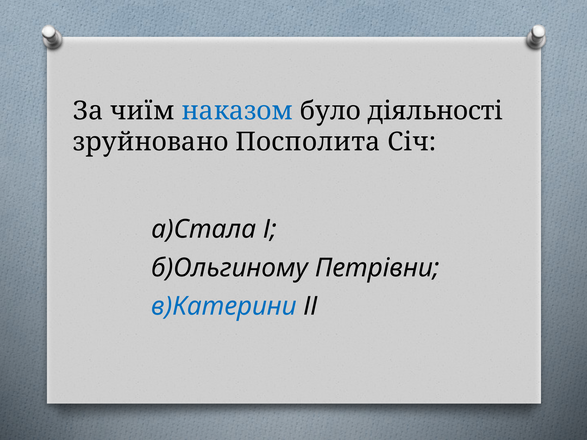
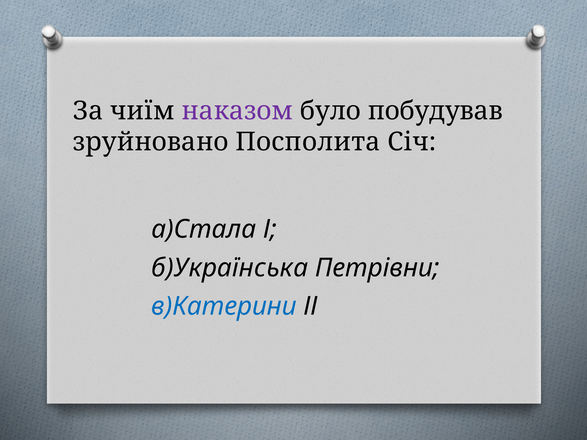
наказом colour: blue -> purple
діяльності: діяльності -> побудував
б)Ольгиному: б)Ольгиному -> б)Українська
